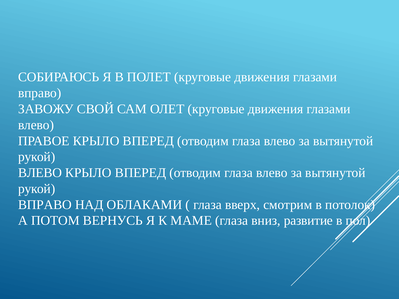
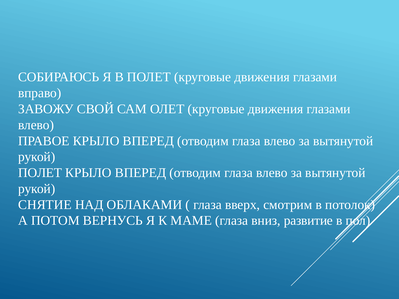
ВЛЕВО at (40, 173): ВЛЕВО -> ПОЛЕТ
ВПРАВО at (45, 205): ВПРАВО -> СНЯТИЕ
